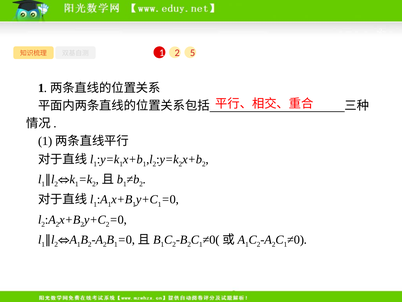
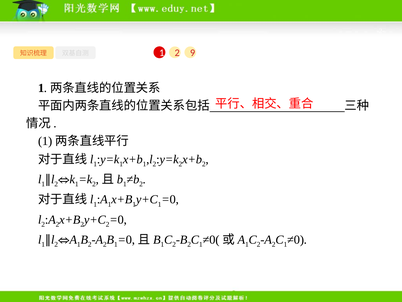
5: 5 -> 9
